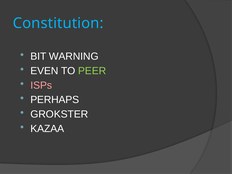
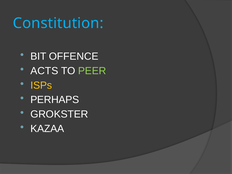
WARNING: WARNING -> OFFENCE
EVEN: EVEN -> ACTS
ISPs colour: pink -> yellow
